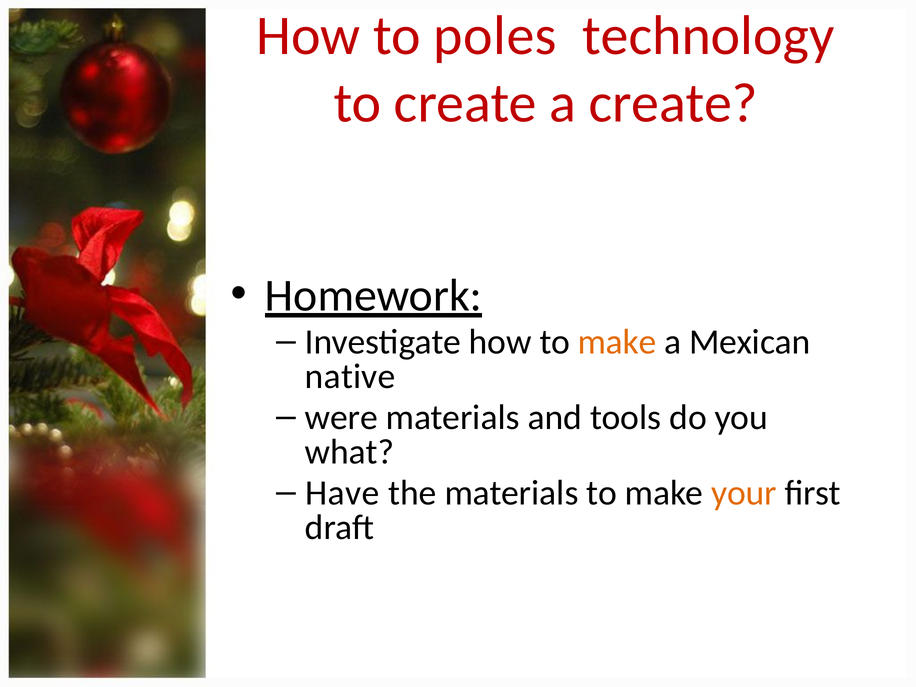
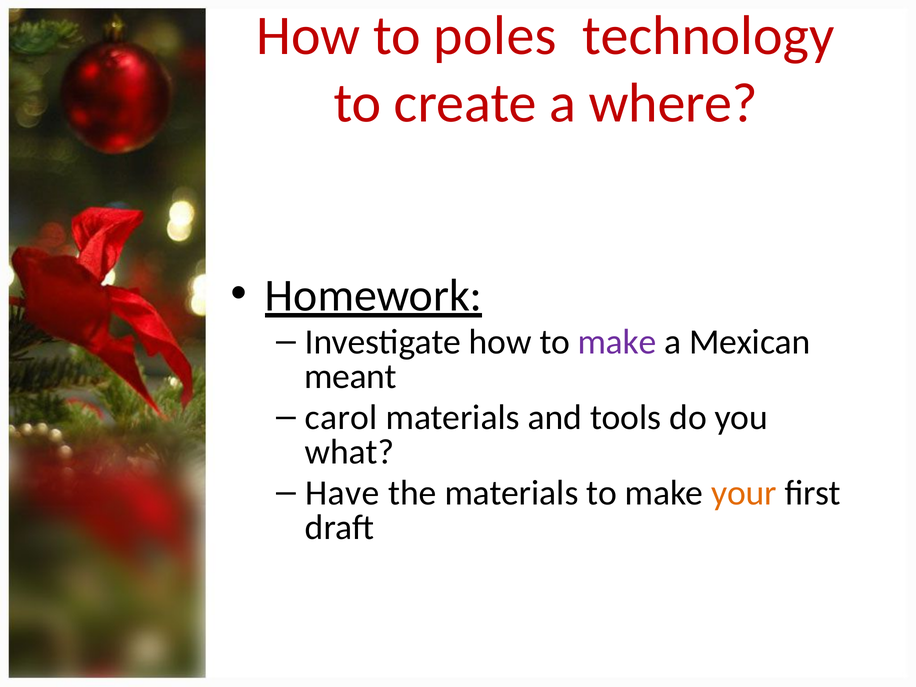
a create: create -> where
make at (617, 342) colour: orange -> purple
native: native -> meant
were: were -> carol
